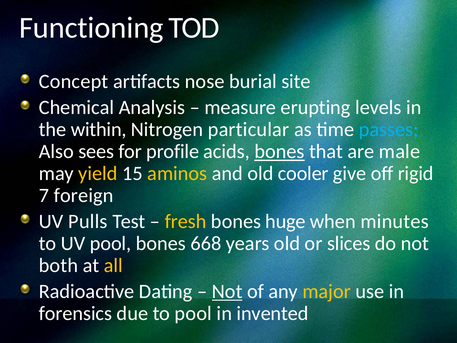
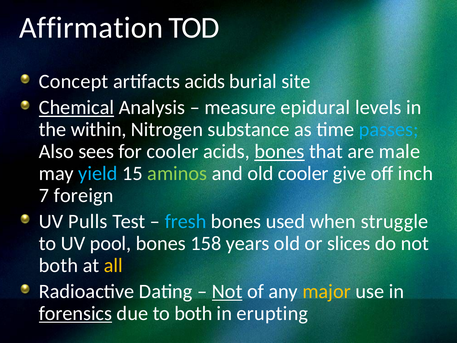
Functioning: Functioning -> Affirmation
artifacts nose: nose -> acids
Chemical underline: none -> present
erupting: erupting -> epidural
particular: particular -> substance
for profile: profile -> cooler
yield colour: yellow -> light blue
aminos colour: yellow -> light green
rigid: rigid -> inch
fresh colour: yellow -> light blue
huge: huge -> used
minutes: minutes -> struggle
668: 668 -> 158
forensics underline: none -> present
to pool: pool -> both
invented: invented -> erupting
